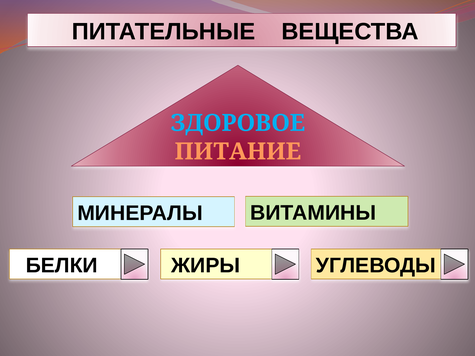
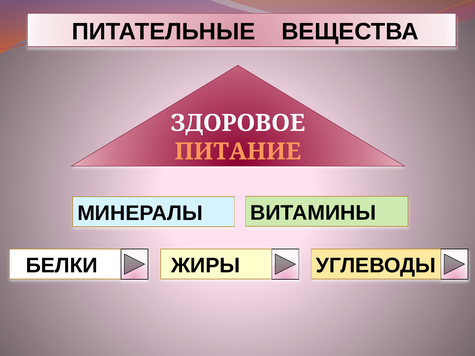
ЗДОРОВОЕ colour: light blue -> white
